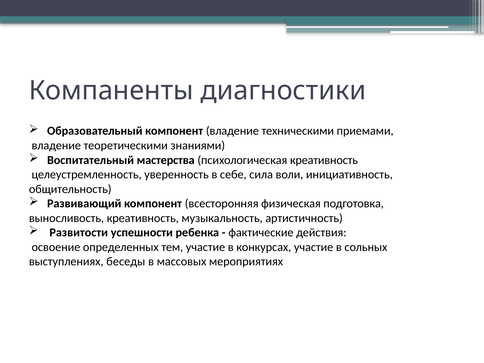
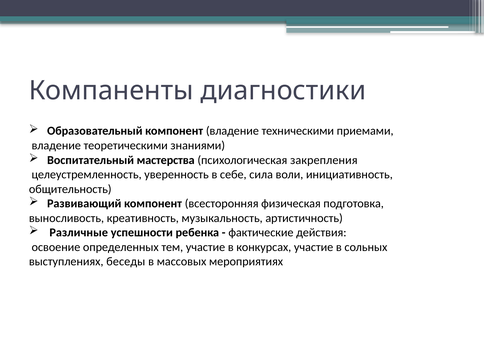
психологическая креативность: креативность -> закрепления
Развитости: Развитости -> Различные
